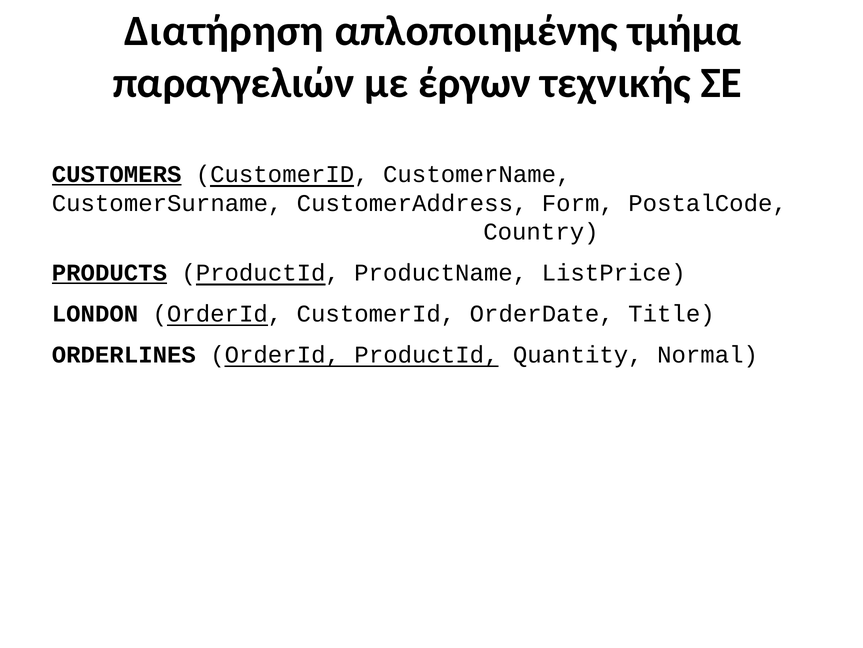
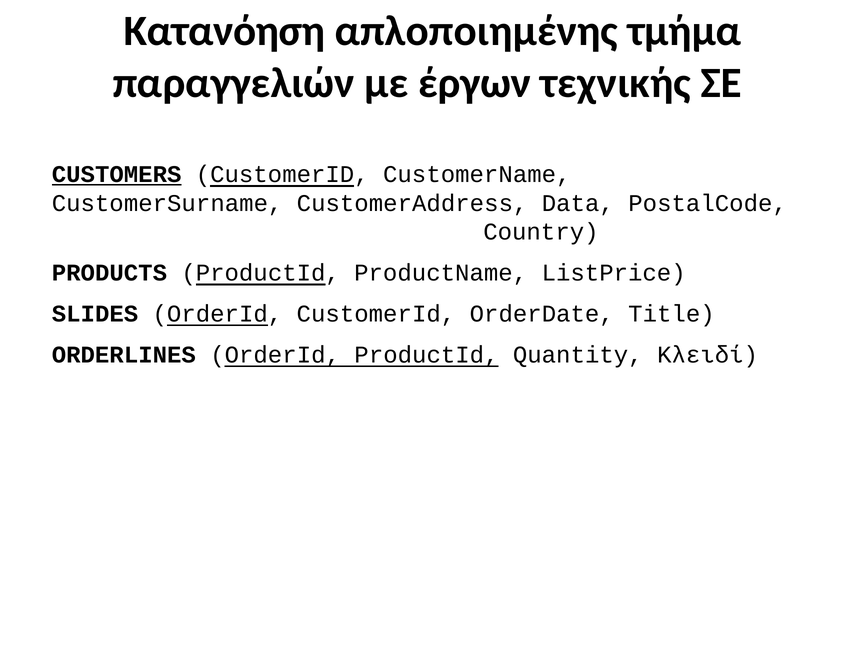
Διατήρηση: Διατήρηση -> Κατανόηση
Form: Form -> Data
PRODUCTS underline: present -> none
LONDON: LONDON -> SLIDES
Normal: Normal -> Κλειδί
